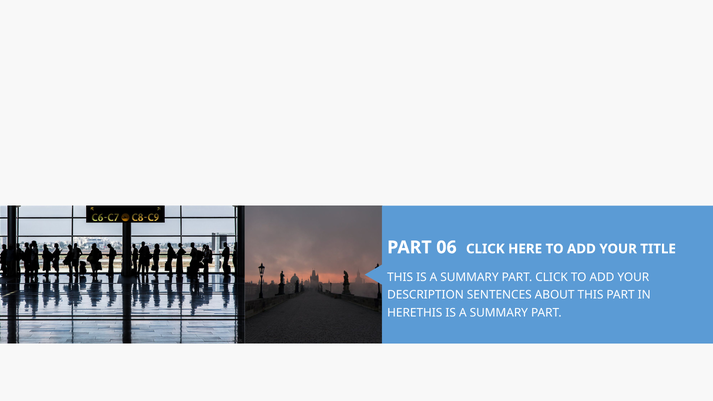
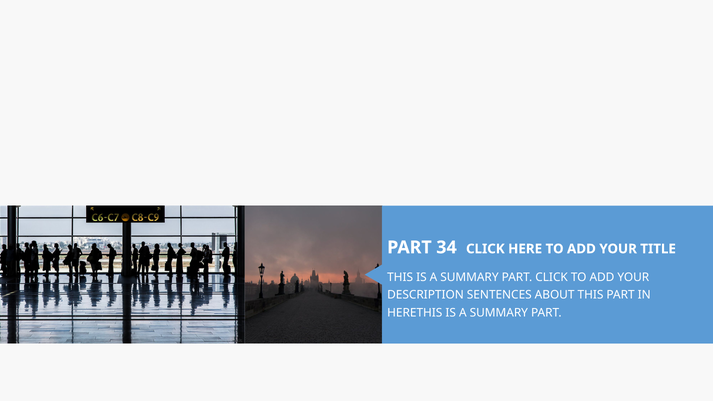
06: 06 -> 34
